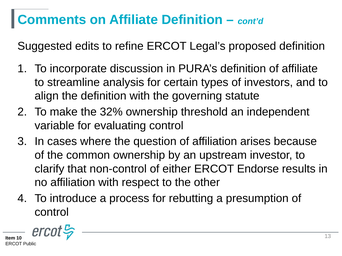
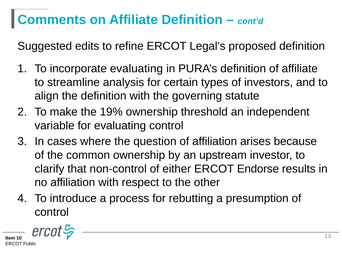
incorporate discussion: discussion -> evaluating
32%: 32% -> 19%
